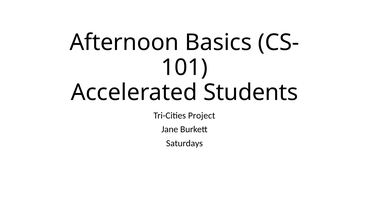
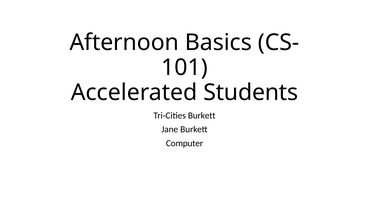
Tri-Cities Project: Project -> Burkett
Saturdays: Saturdays -> Computer
